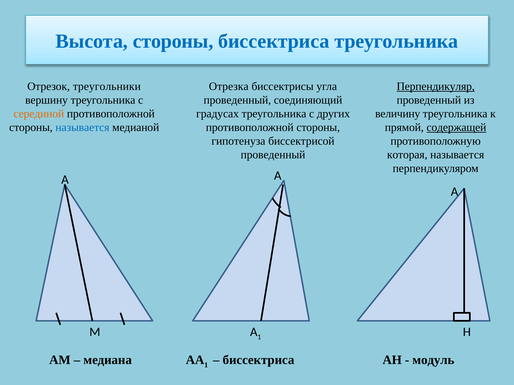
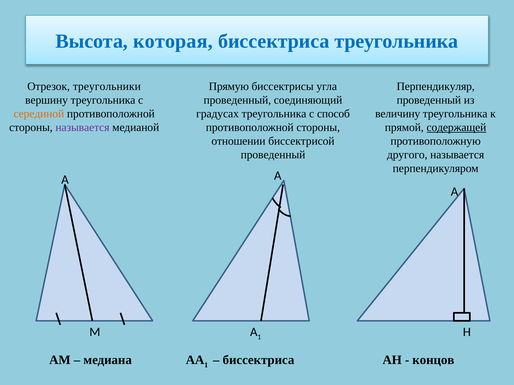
Высота стороны: стороны -> которая
Отрезка: Отрезка -> Прямую
Перпендикуляр underline: present -> none
других: других -> способ
называется at (82, 128) colour: blue -> purple
гипотенуза: гипотенуза -> отношении
которая: которая -> другого
модуль: модуль -> концов
